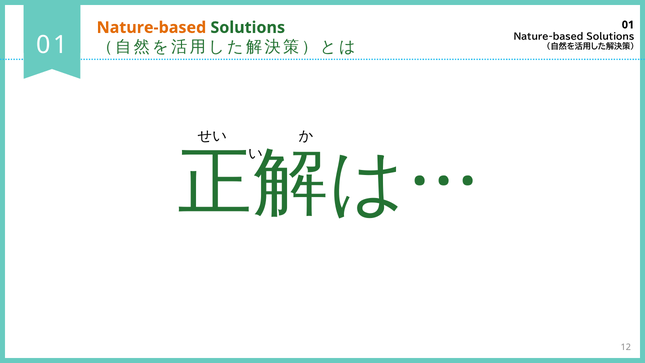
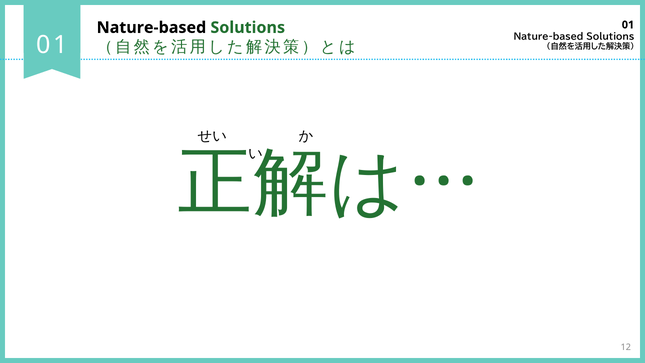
Nature-based at (151, 28) colour: orange -> black
